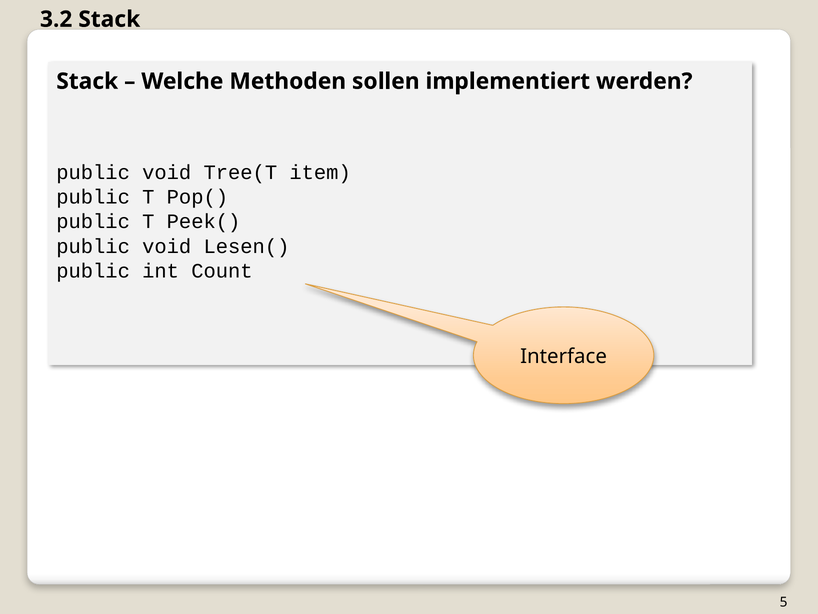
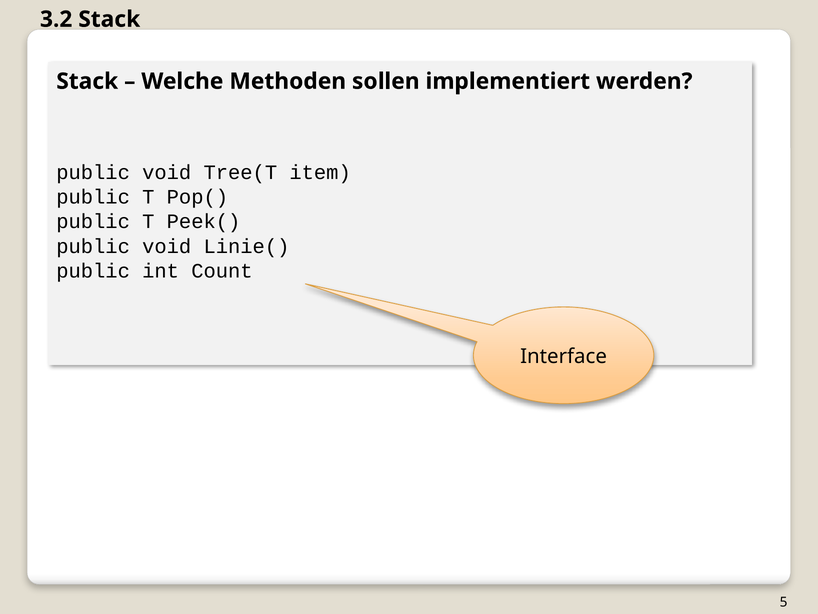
Lesen(: Lesen( -> Linie(
